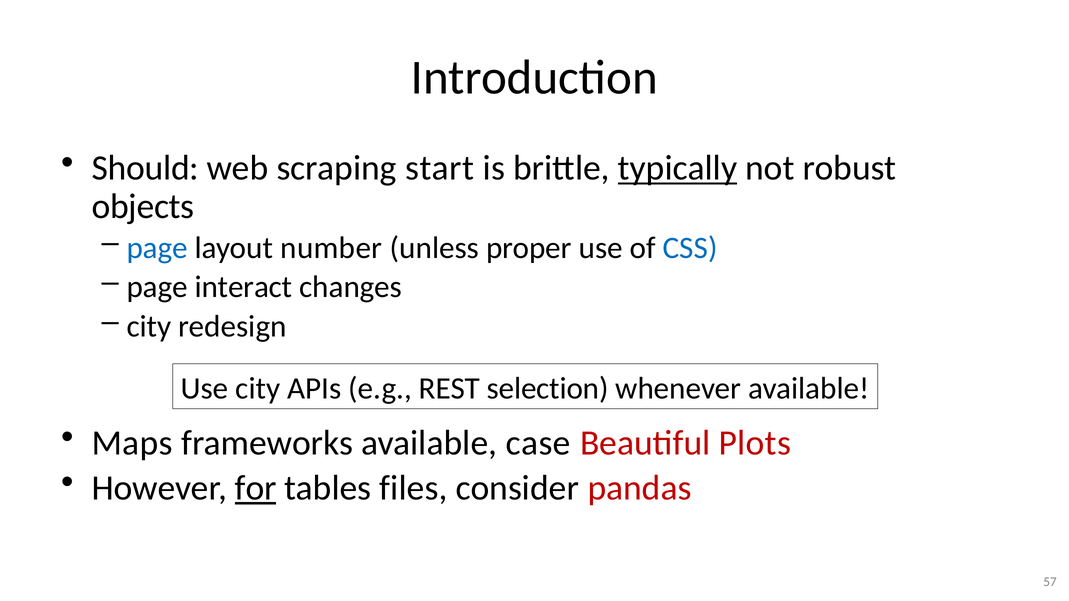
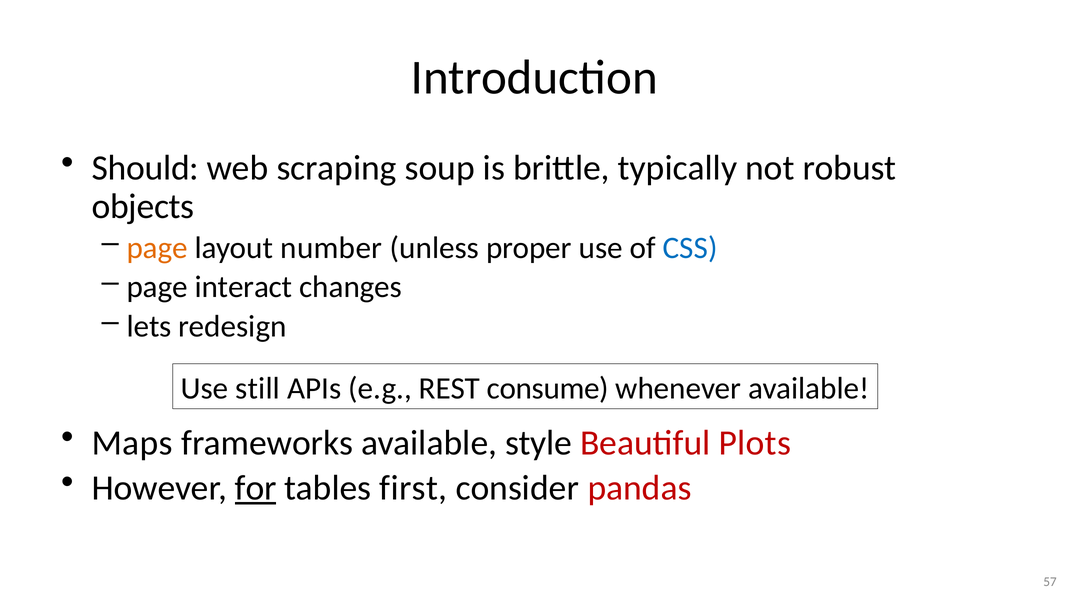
start: start -> soup
typically underline: present -> none
page at (157, 248) colour: blue -> orange
city at (149, 326): city -> lets
Use city: city -> still
selection: selection -> consume
case: case -> style
files: files -> first
